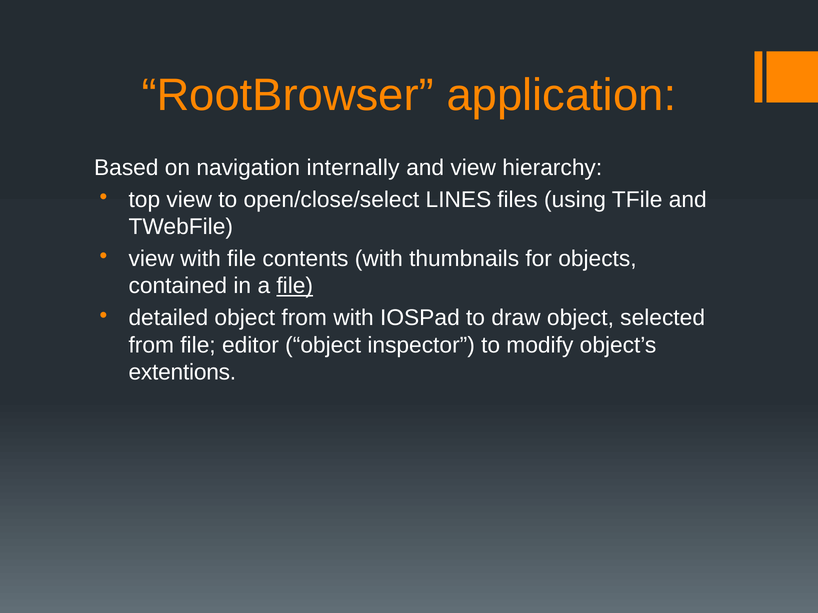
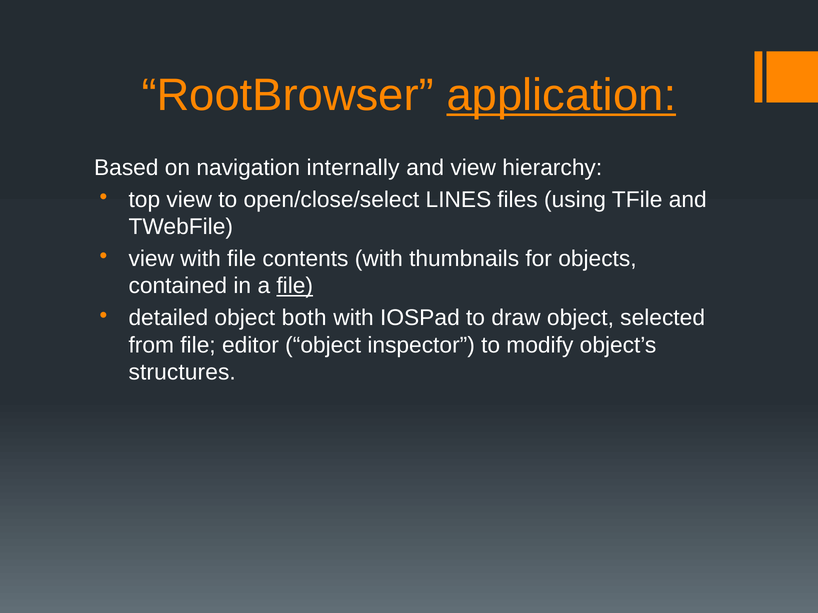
application underline: none -> present
object from: from -> both
extentions: extentions -> structures
